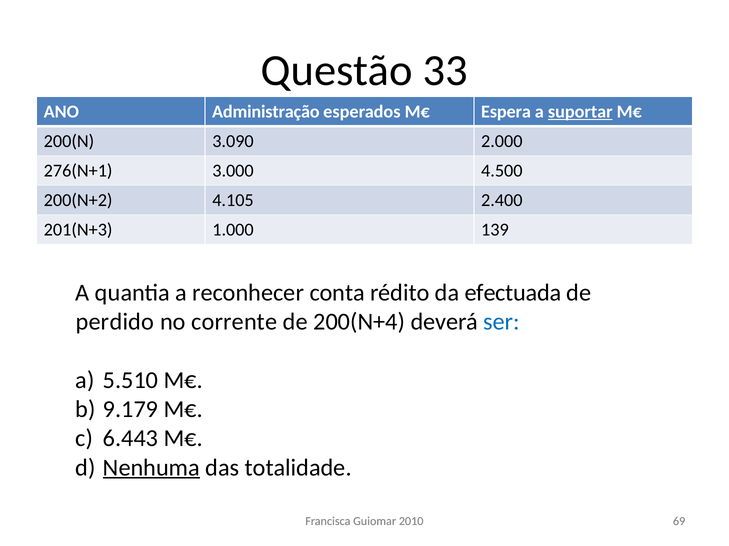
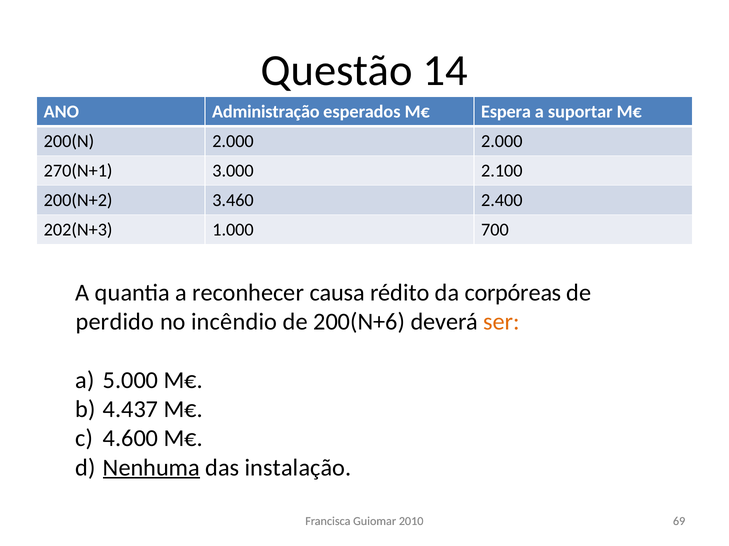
33: 33 -> 14
suportar underline: present -> none
200(N 3.090: 3.090 -> 2.000
276(N+1: 276(N+1 -> 270(N+1
4.500: 4.500 -> 2.100
4.105: 4.105 -> 3.460
201(N+3: 201(N+3 -> 202(N+3
139: 139 -> 700
conta: conta -> causa
efectuada: efectuada -> corpóreas
corrente: corrente -> incêndio
200(N+4: 200(N+4 -> 200(N+6
ser colour: blue -> orange
5.510: 5.510 -> 5.000
9.179: 9.179 -> 4.437
6.443: 6.443 -> 4.600
totalidade: totalidade -> instalação
